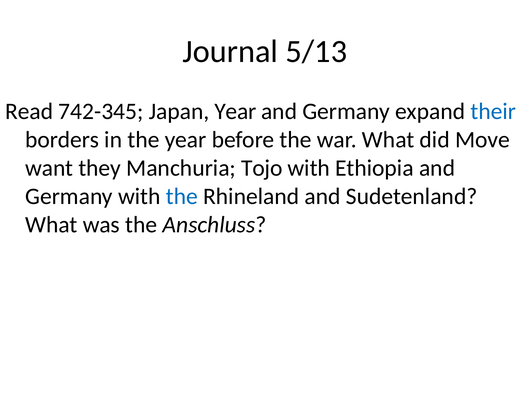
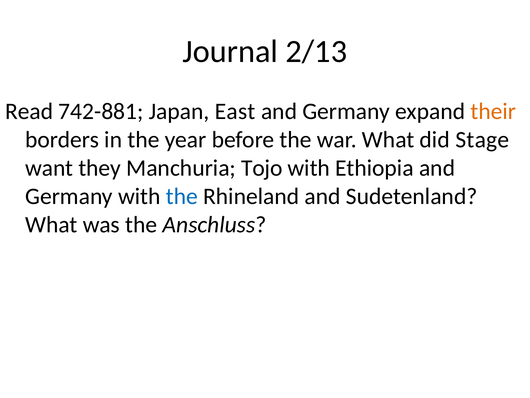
5/13: 5/13 -> 2/13
742-345: 742-345 -> 742-881
Japan Year: Year -> East
their colour: blue -> orange
Move: Move -> Stage
